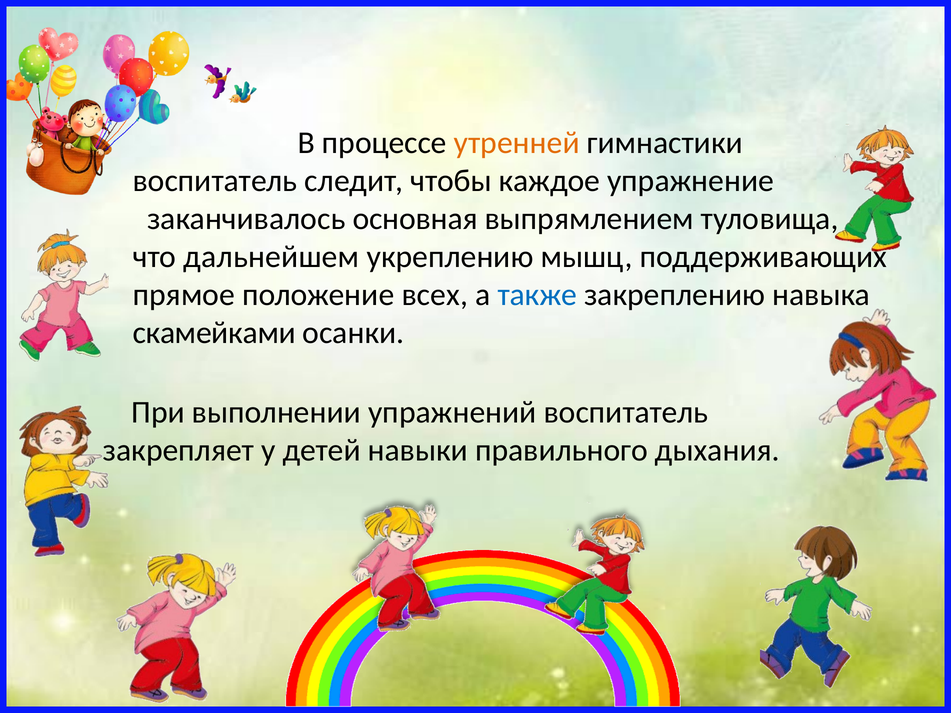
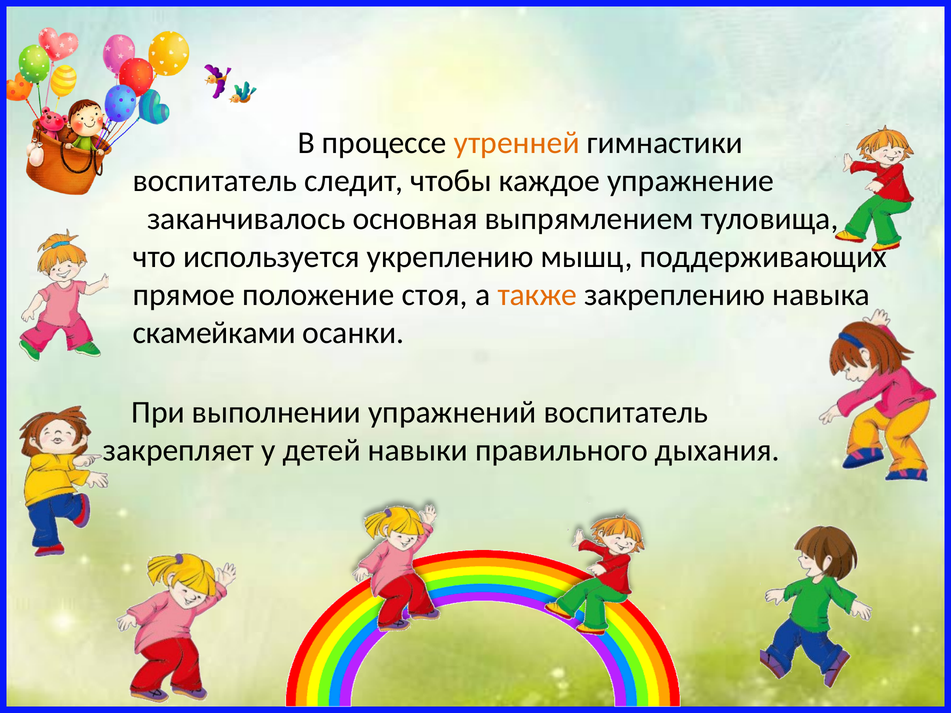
дальнейшем: дальнейшем -> используется
всех: всех -> стоя
также colour: blue -> orange
